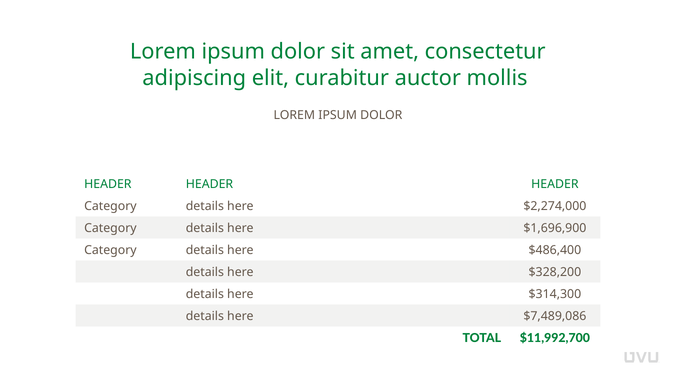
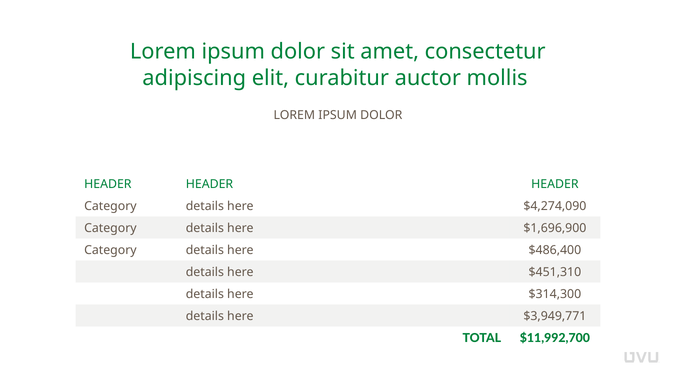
$2,274,000: $2,274,000 -> $4,274,090
$328,200: $328,200 -> $451,310
$7,489,086: $7,489,086 -> $3,949,771
